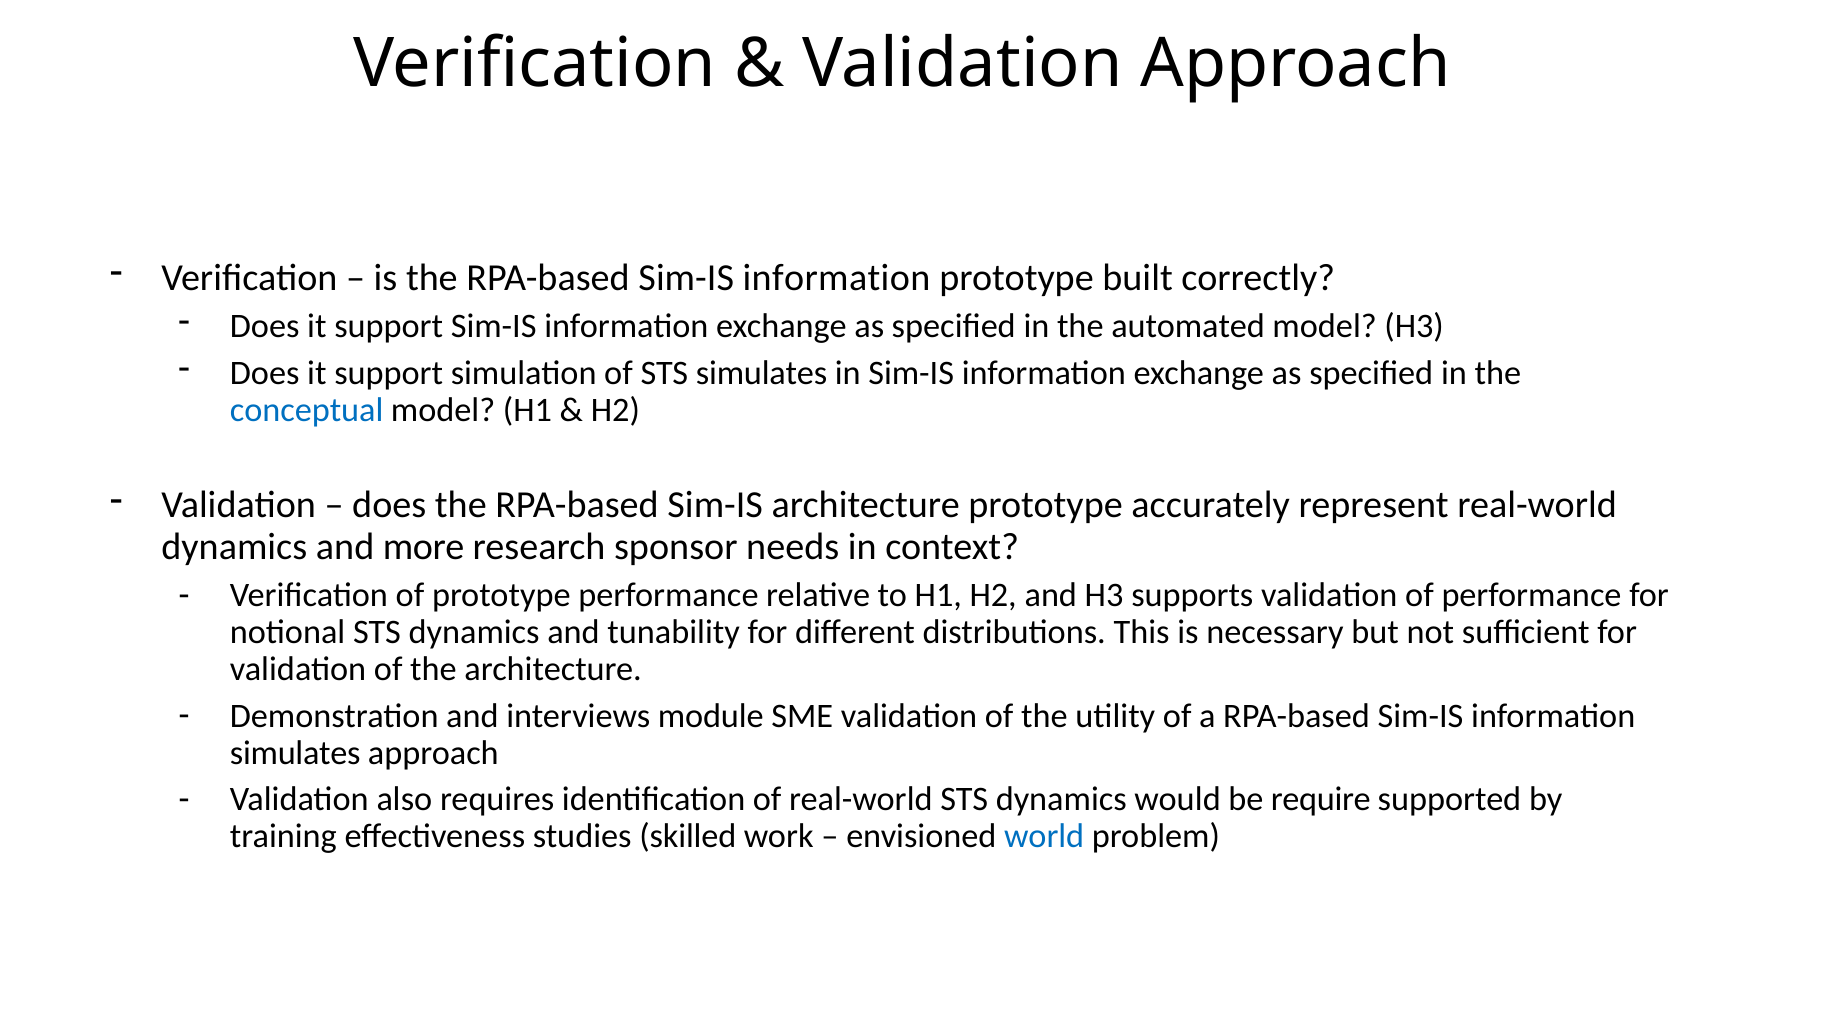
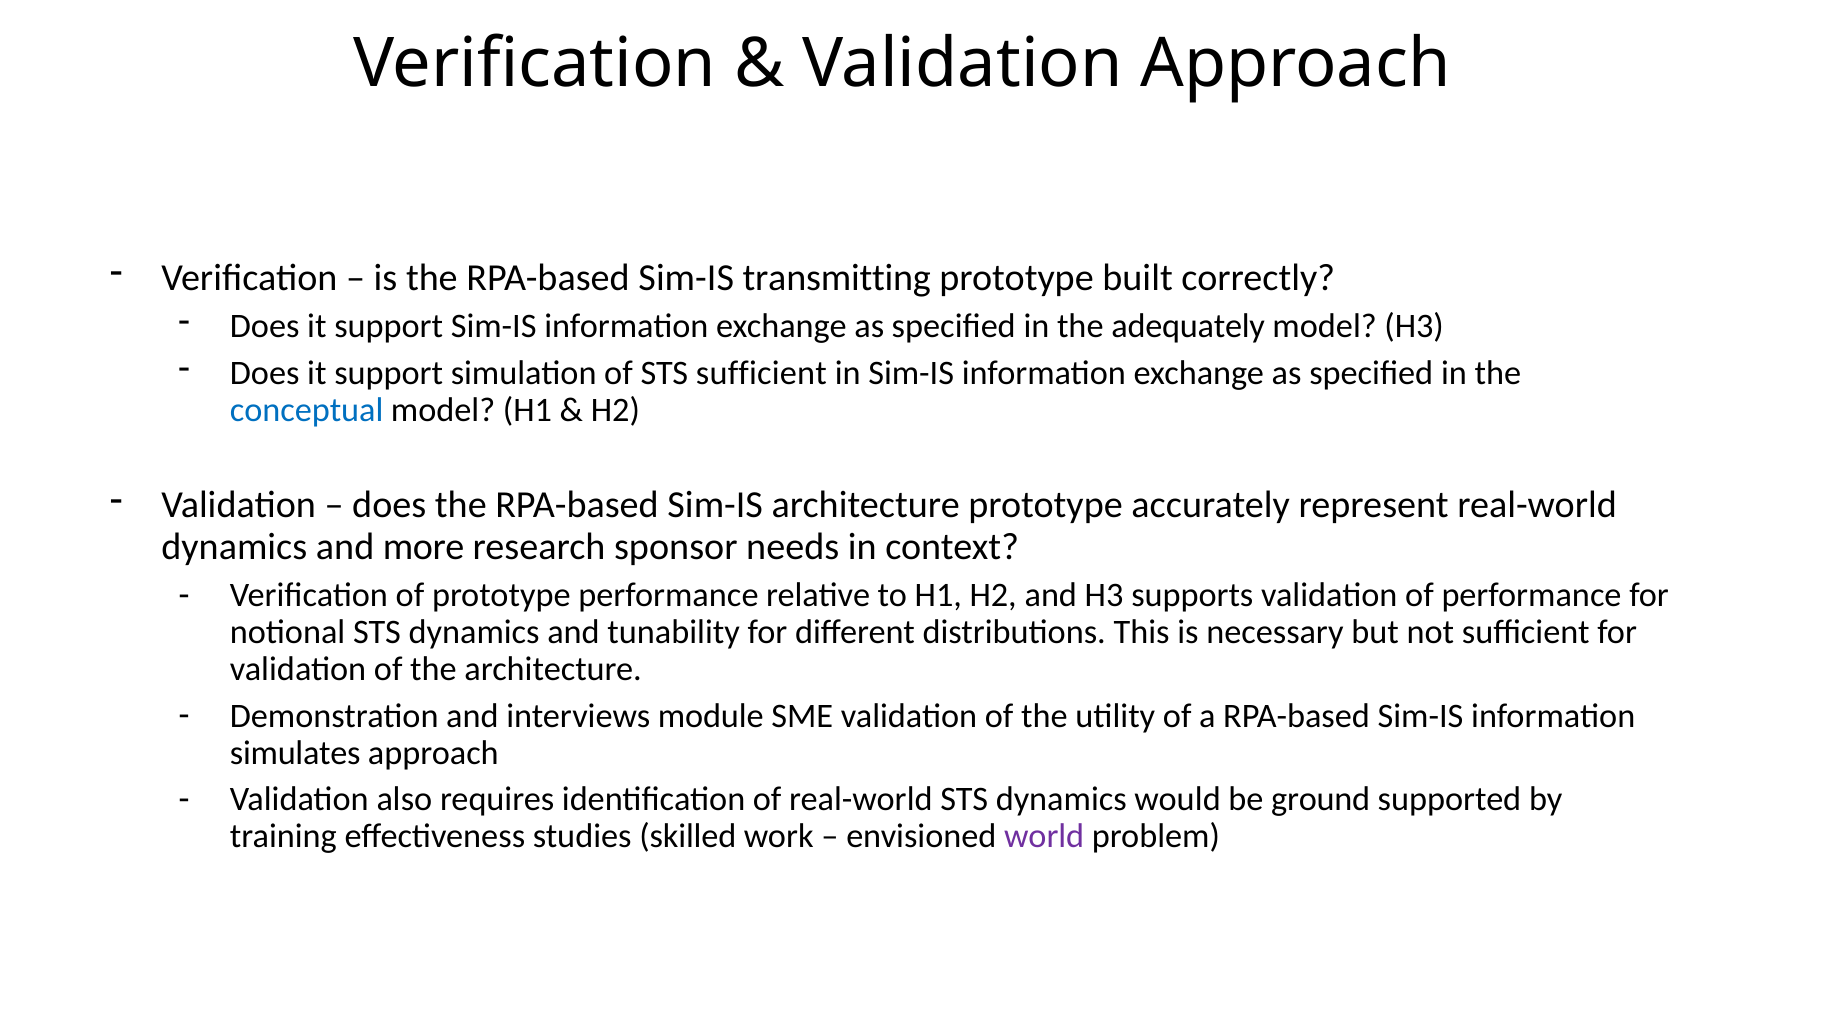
the RPA-based Sim-IS information: information -> transmitting
automated: automated -> adequately
STS simulates: simulates -> sufficient
require: require -> ground
world colour: blue -> purple
